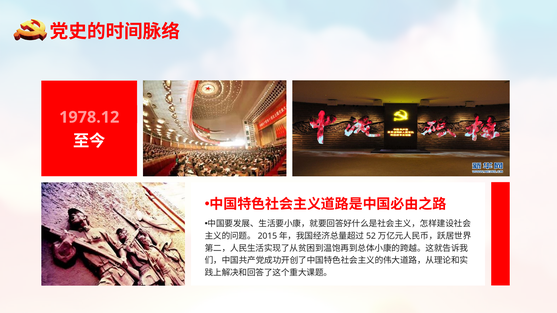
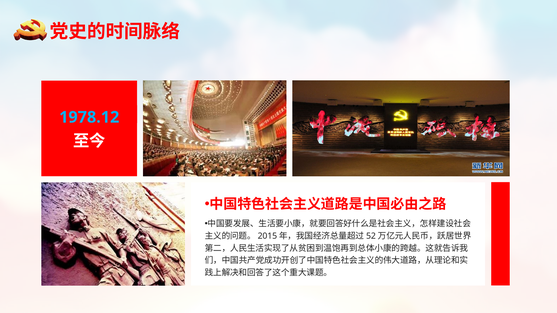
1978.12 colour: pink -> light blue
